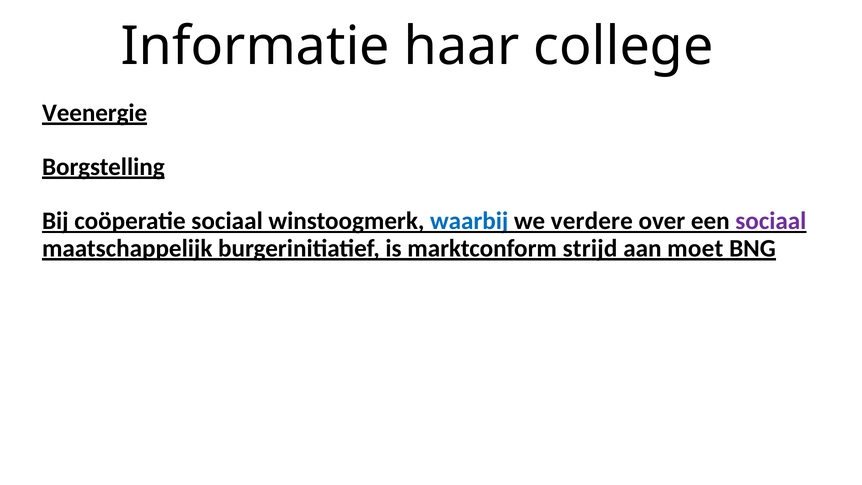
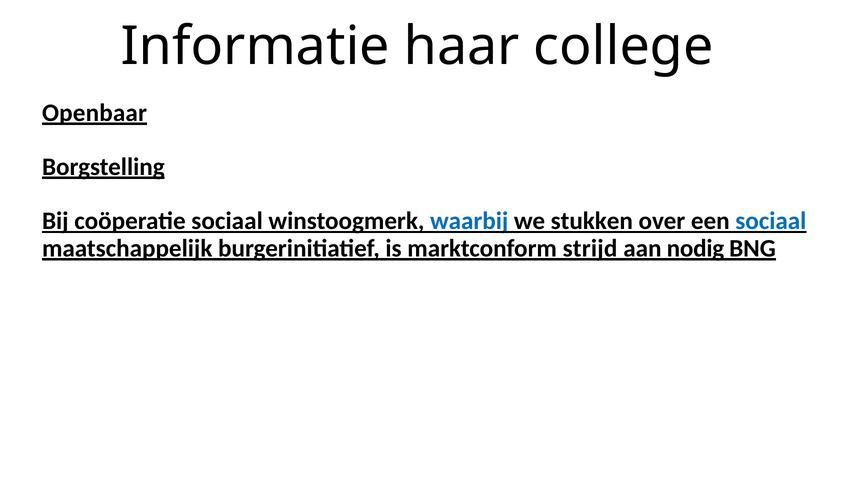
Veenergie: Veenergie -> Openbaar
verdere: verdere -> stukken
sociaal at (771, 221) colour: purple -> blue
moet: moet -> nodig
